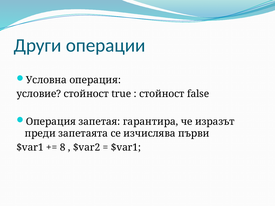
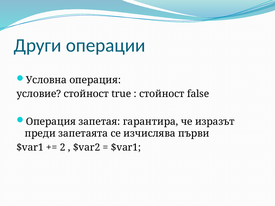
8: 8 -> 2
